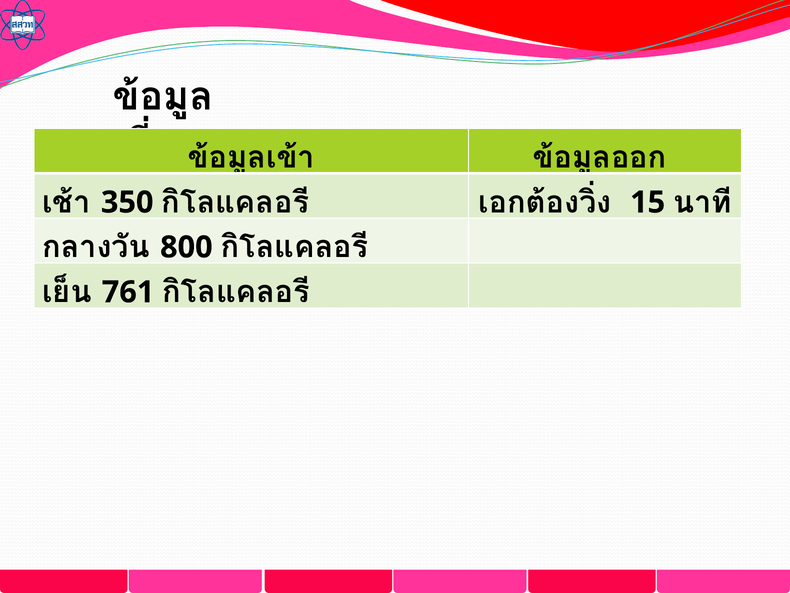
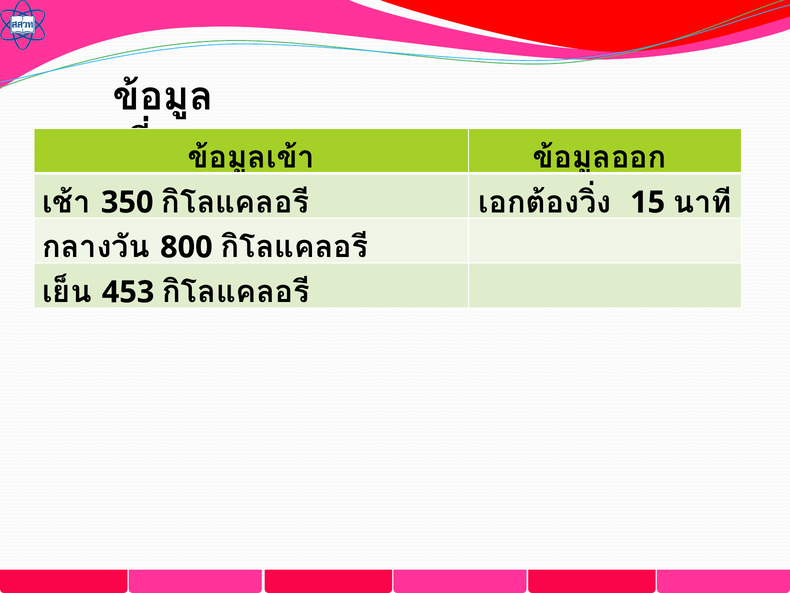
761: 761 -> 453
